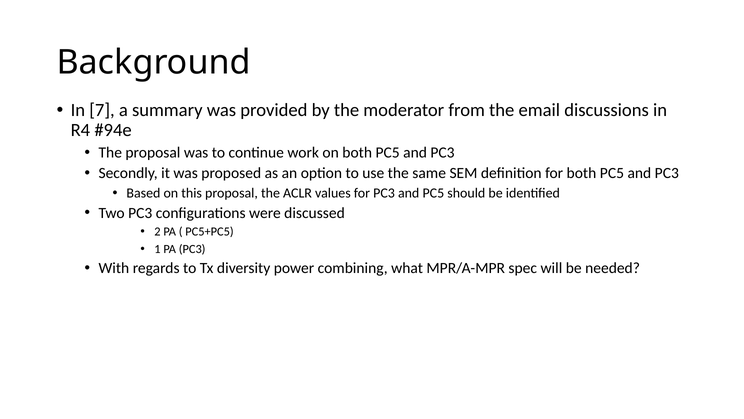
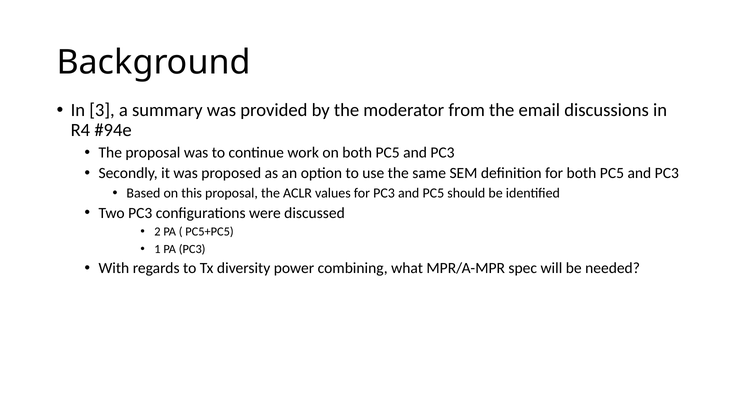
7: 7 -> 3
